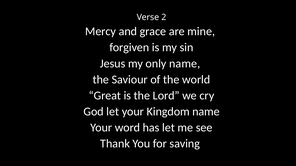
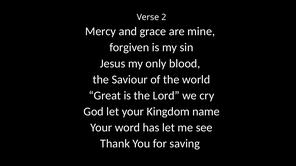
only name: name -> blood
